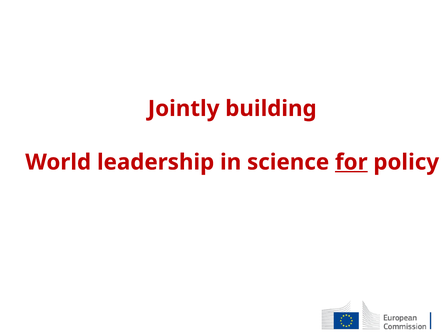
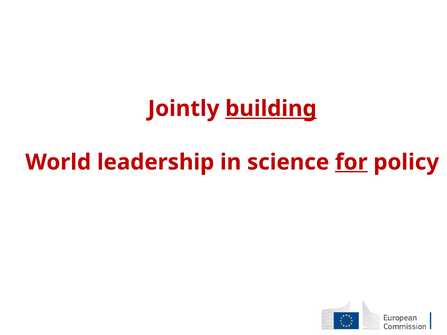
building underline: none -> present
